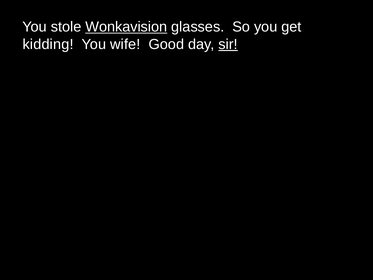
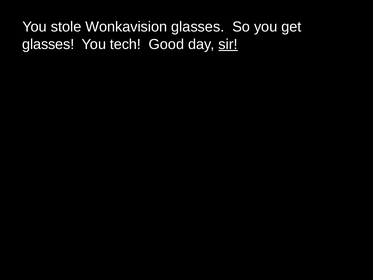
Wonkavision underline: present -> none
kidding at (48, 44): kidding -> glasses
wife: wife -> tech
